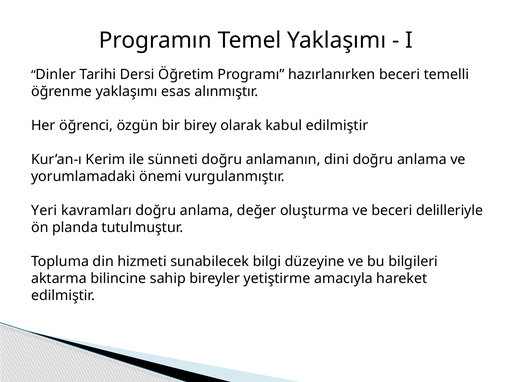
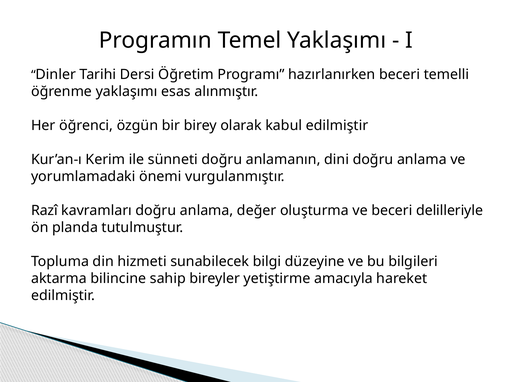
Yeri: Yeri -> Razî
